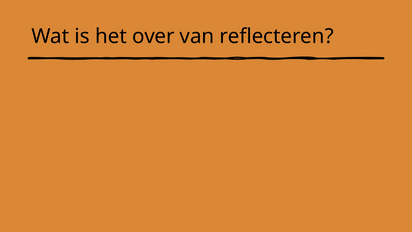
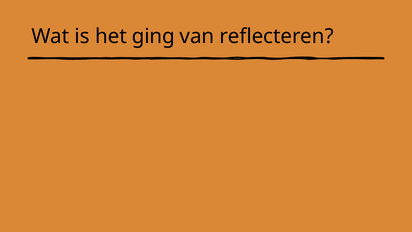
over: over -> ging
